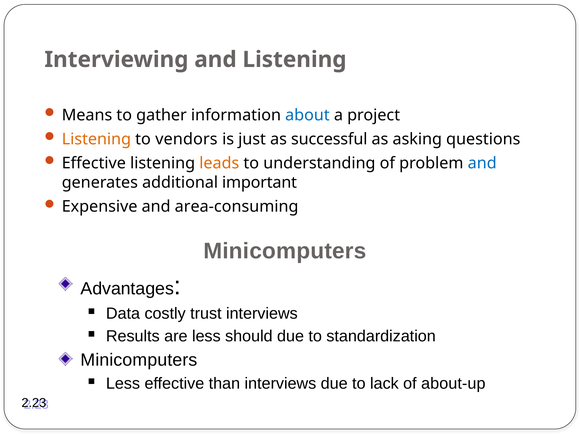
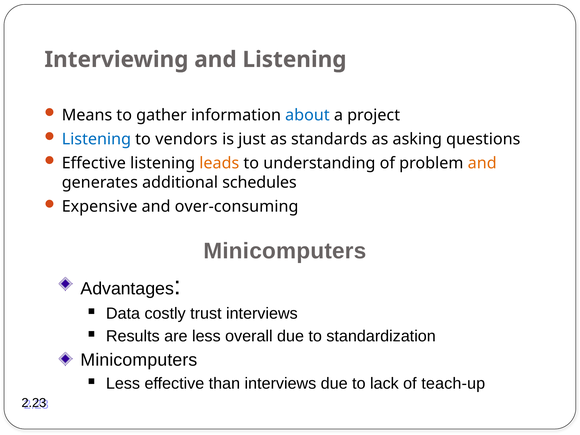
Listening at (96, 139) colour: orange -> blue
successful: successful -> standards
and at (482, 163) colour: blue -> orange
important: important -> schedules
area-consuming: area-consuming -> over-consuming
should: should -> overall
about-up: about-up -> teach-up
